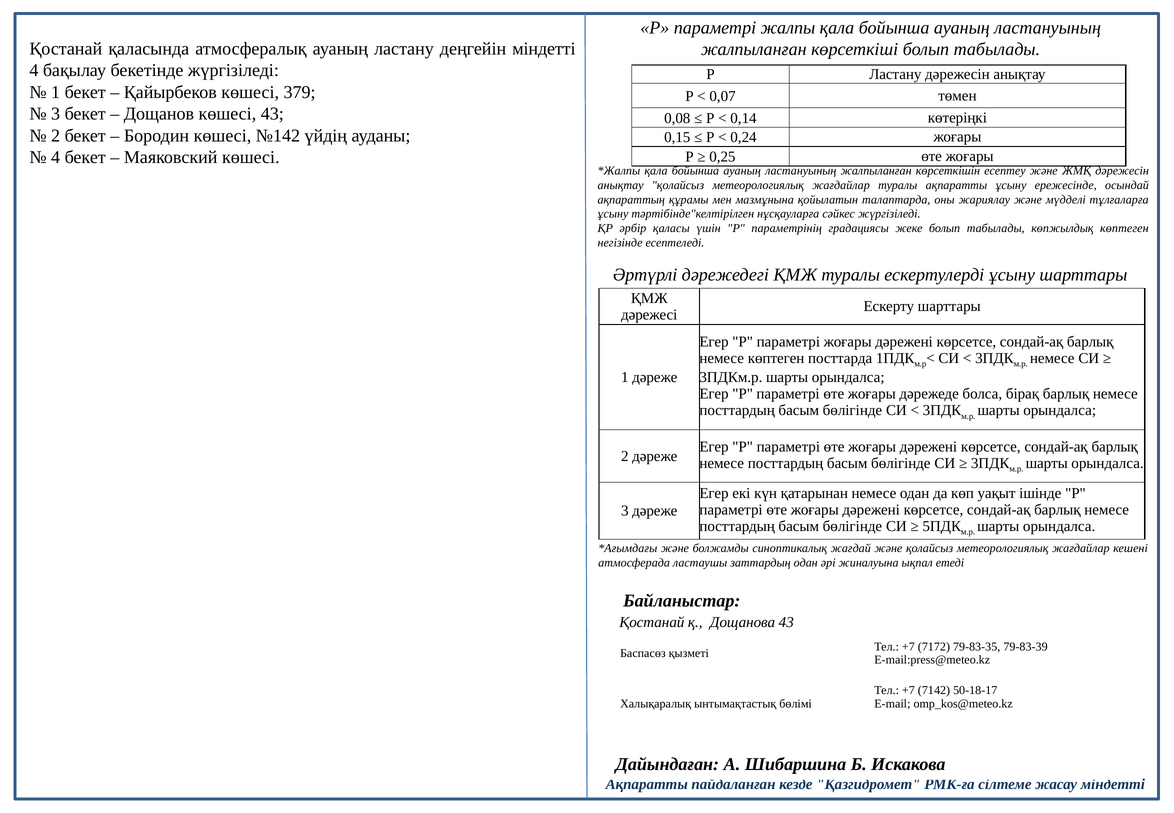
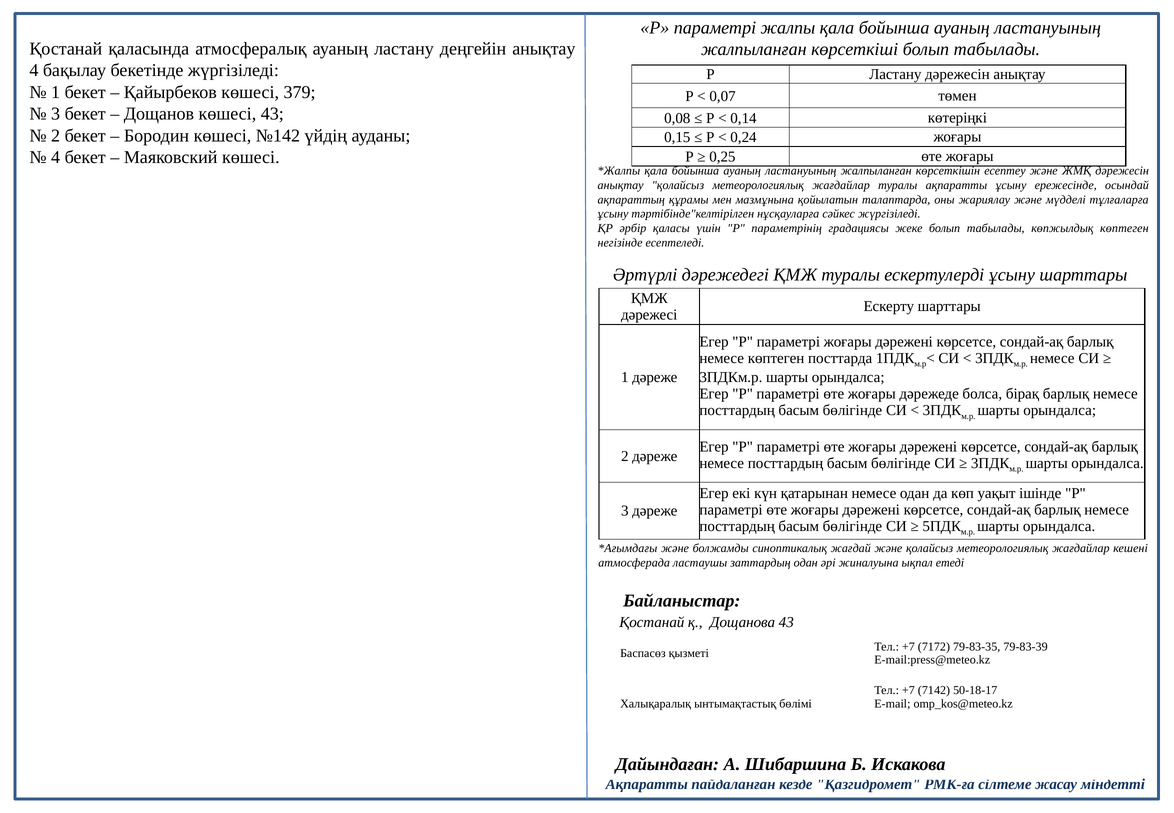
деңгейін міндетті: міндетті -> анықтау
